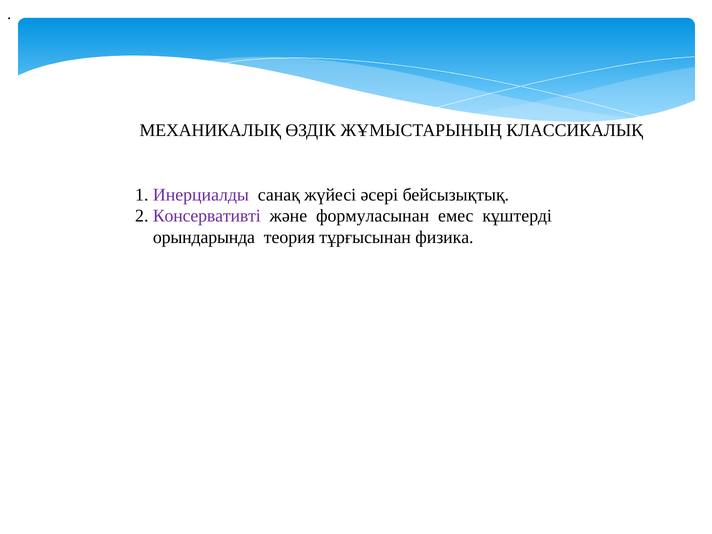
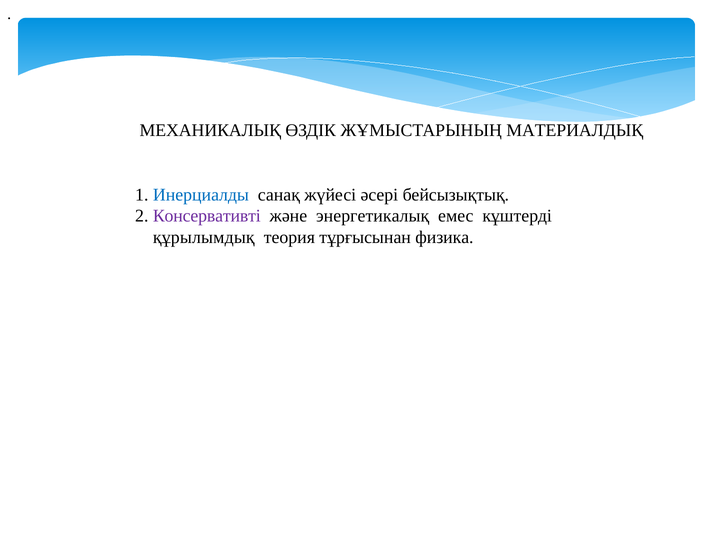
КЛАССИКАЛЫҚ: КЛАССИКАЛЫҚ -> МАТЕРИАЛДЫҚ
Инерциалды colour: purple -> blue
формуласынан: формуласынан -> энергетикалық
орындарында: орындарында -> құрылымдық
